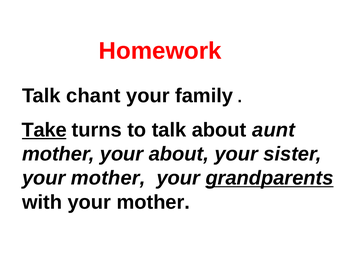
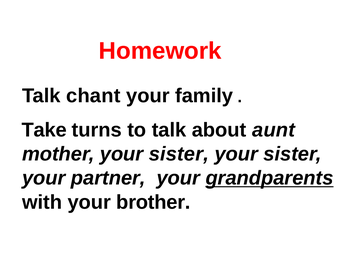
Take underline: present -> none
mother your about: about -> sister
mother at (108, 178): mother -> partner
with your mother: mother -> brother
